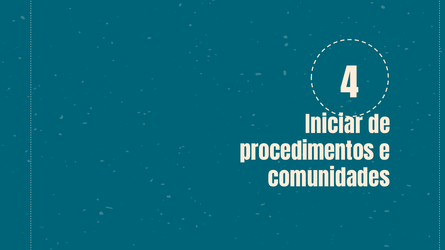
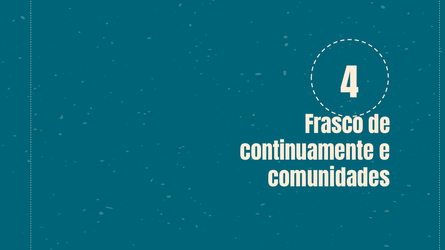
Iniciar: Iniciar -> Frasco
procedimentos: procedimentos -> continuamente
